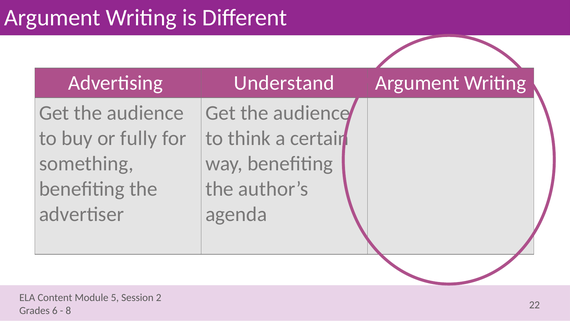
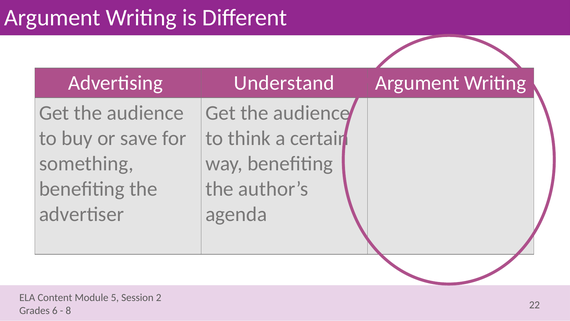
fully: fully -> save
